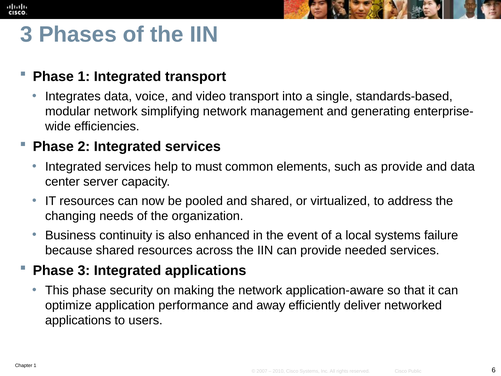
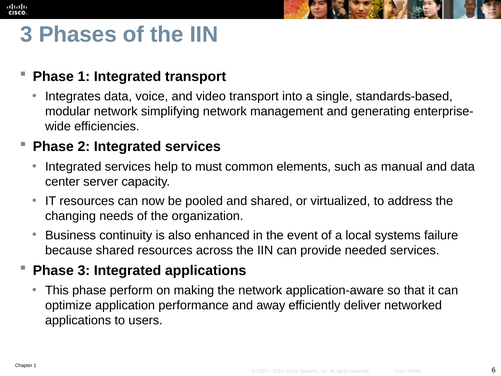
as provide: provide -> manual
security: security -> perform
